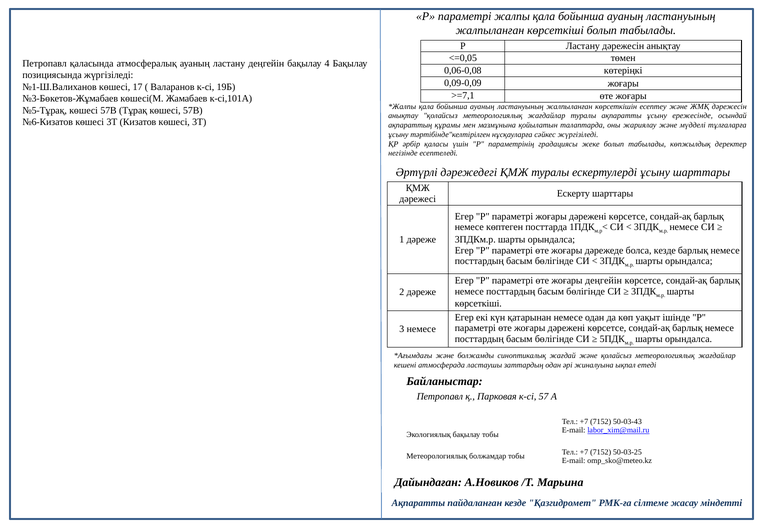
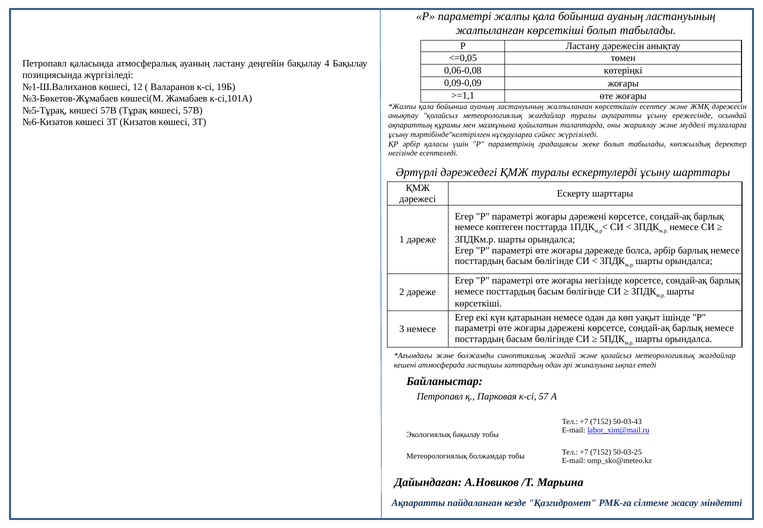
17: 17 -> 12
>=7,1: >=7,1 -> >=1,1
болса кезде: кезде -> әрбір
жоғары деңгейін: деңгейін -> негізінде
